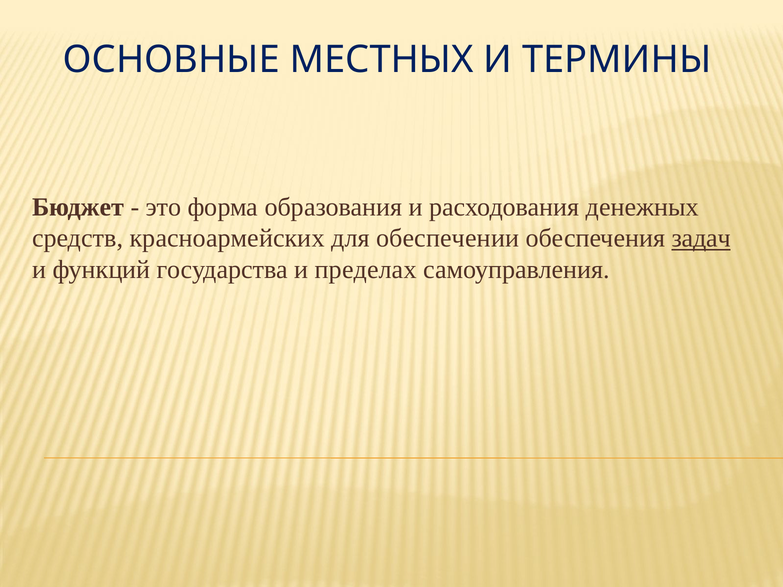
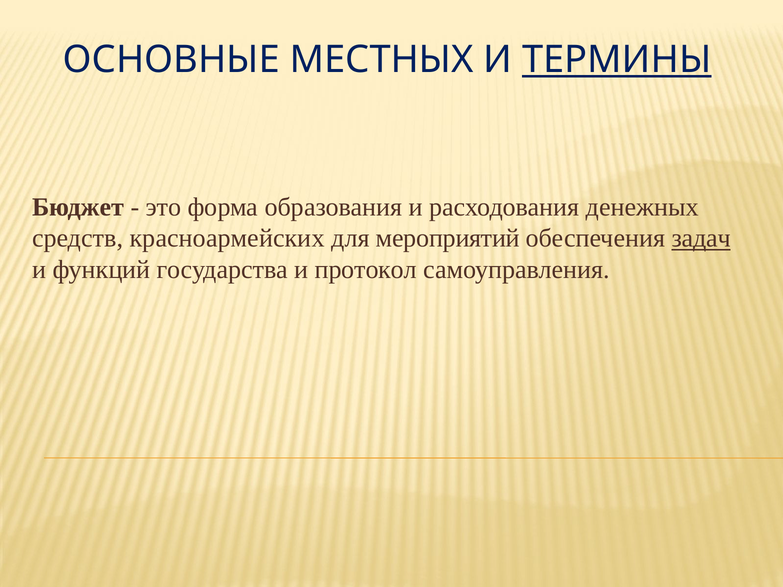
ТЕРМИНЫ underline: none -> present
обеспечении: обеспечении -> мероприятий
пределах: пределах -> протокол
